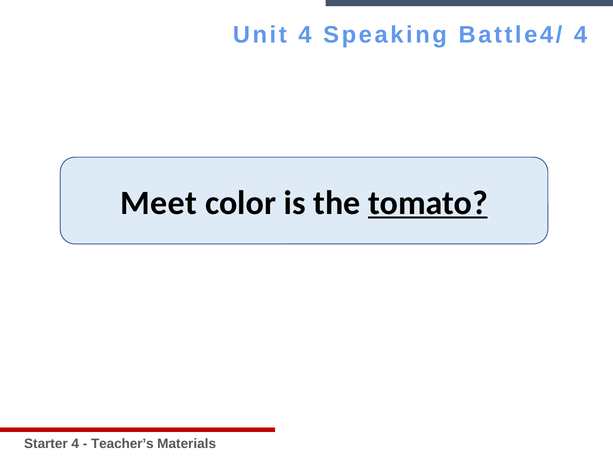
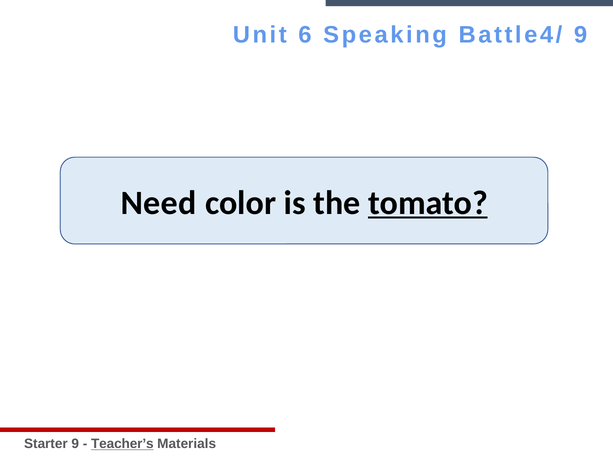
Unit 4: 4 -> 6
Battle4/ 4: 4 -> 9
Meet: Meet -> Need
Starter 4: 4 -> 9
Teacher’s underline: none -> present
